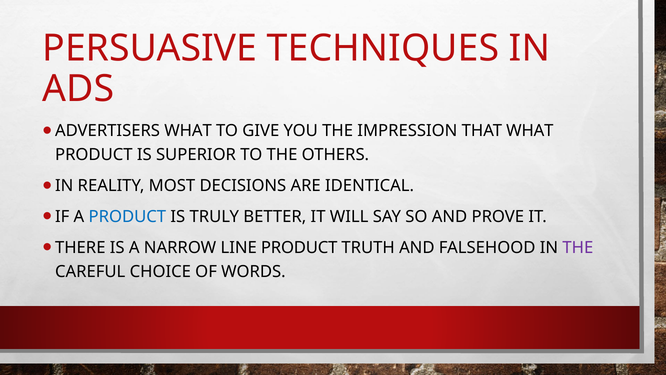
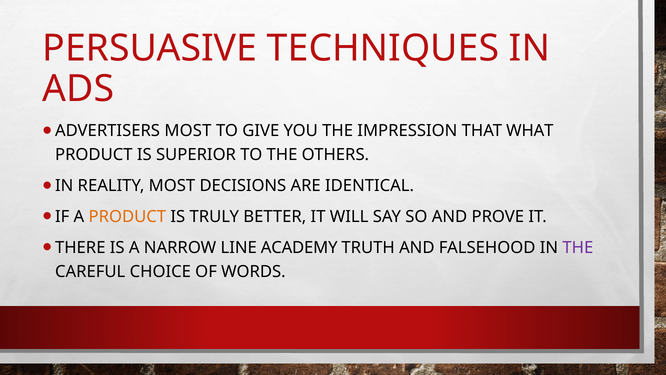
ADVERTISERS WHAT: WHAT -> MOST
PRODUCT at (127, 217) colour: blue -> orange
LINE PRODUCT: PRODUCT -> ACADEMY
